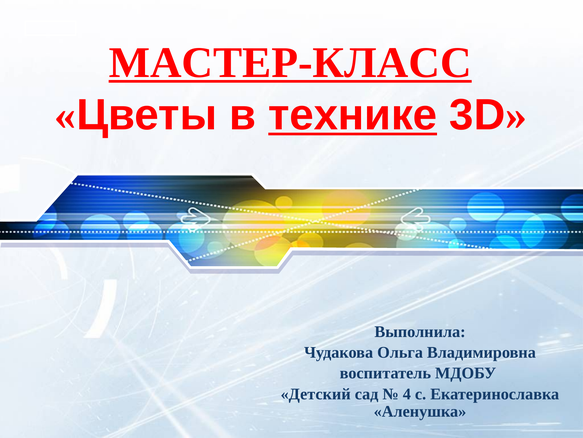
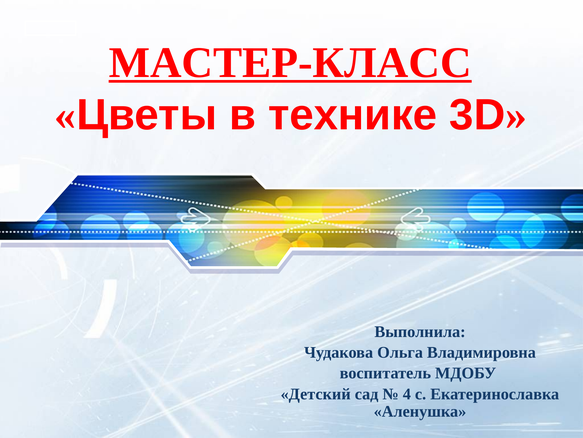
технике underline: present -> none
